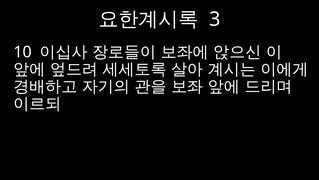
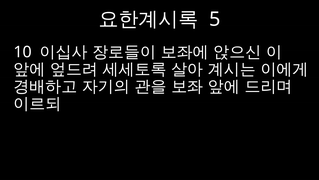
3: 3 -> 5
